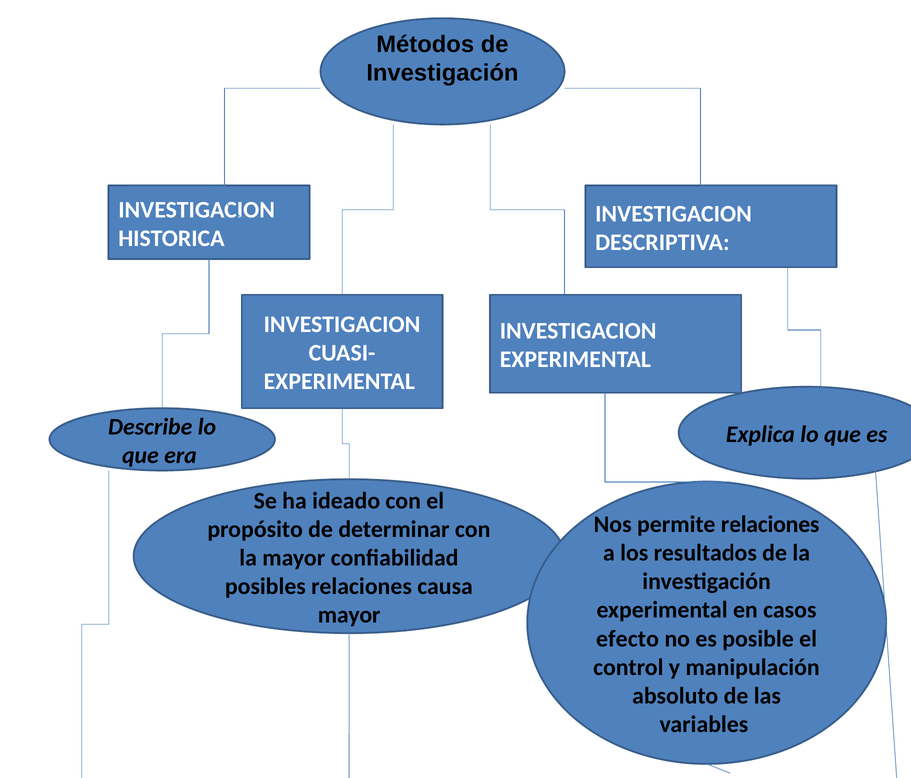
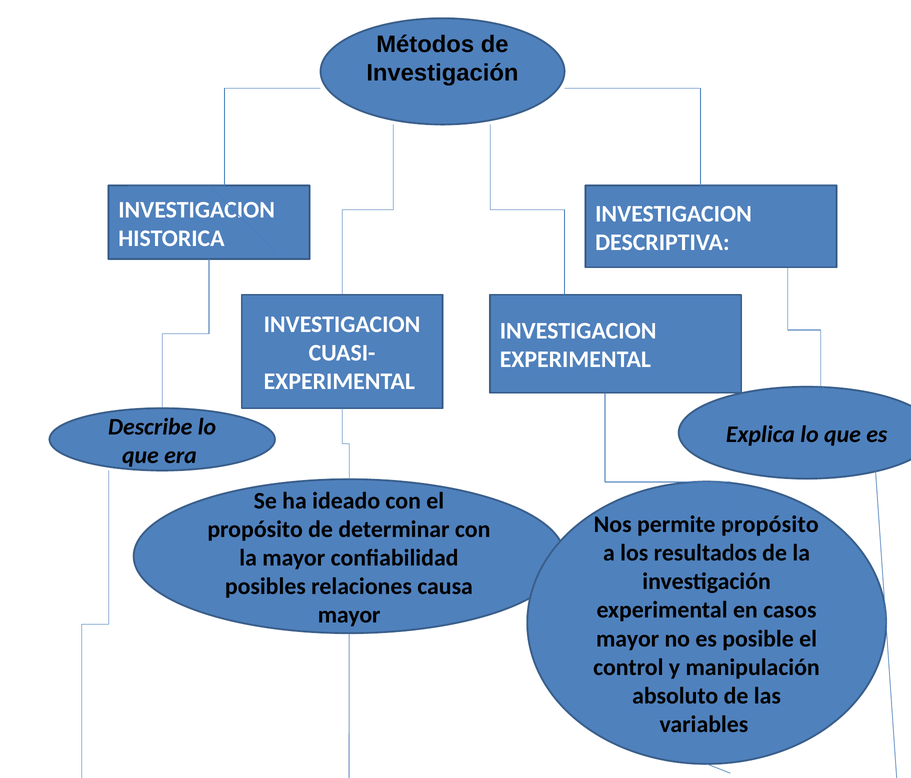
permite relaciones: relaciones -> propósito
efecto at (628, 639): efecto -> mayor
